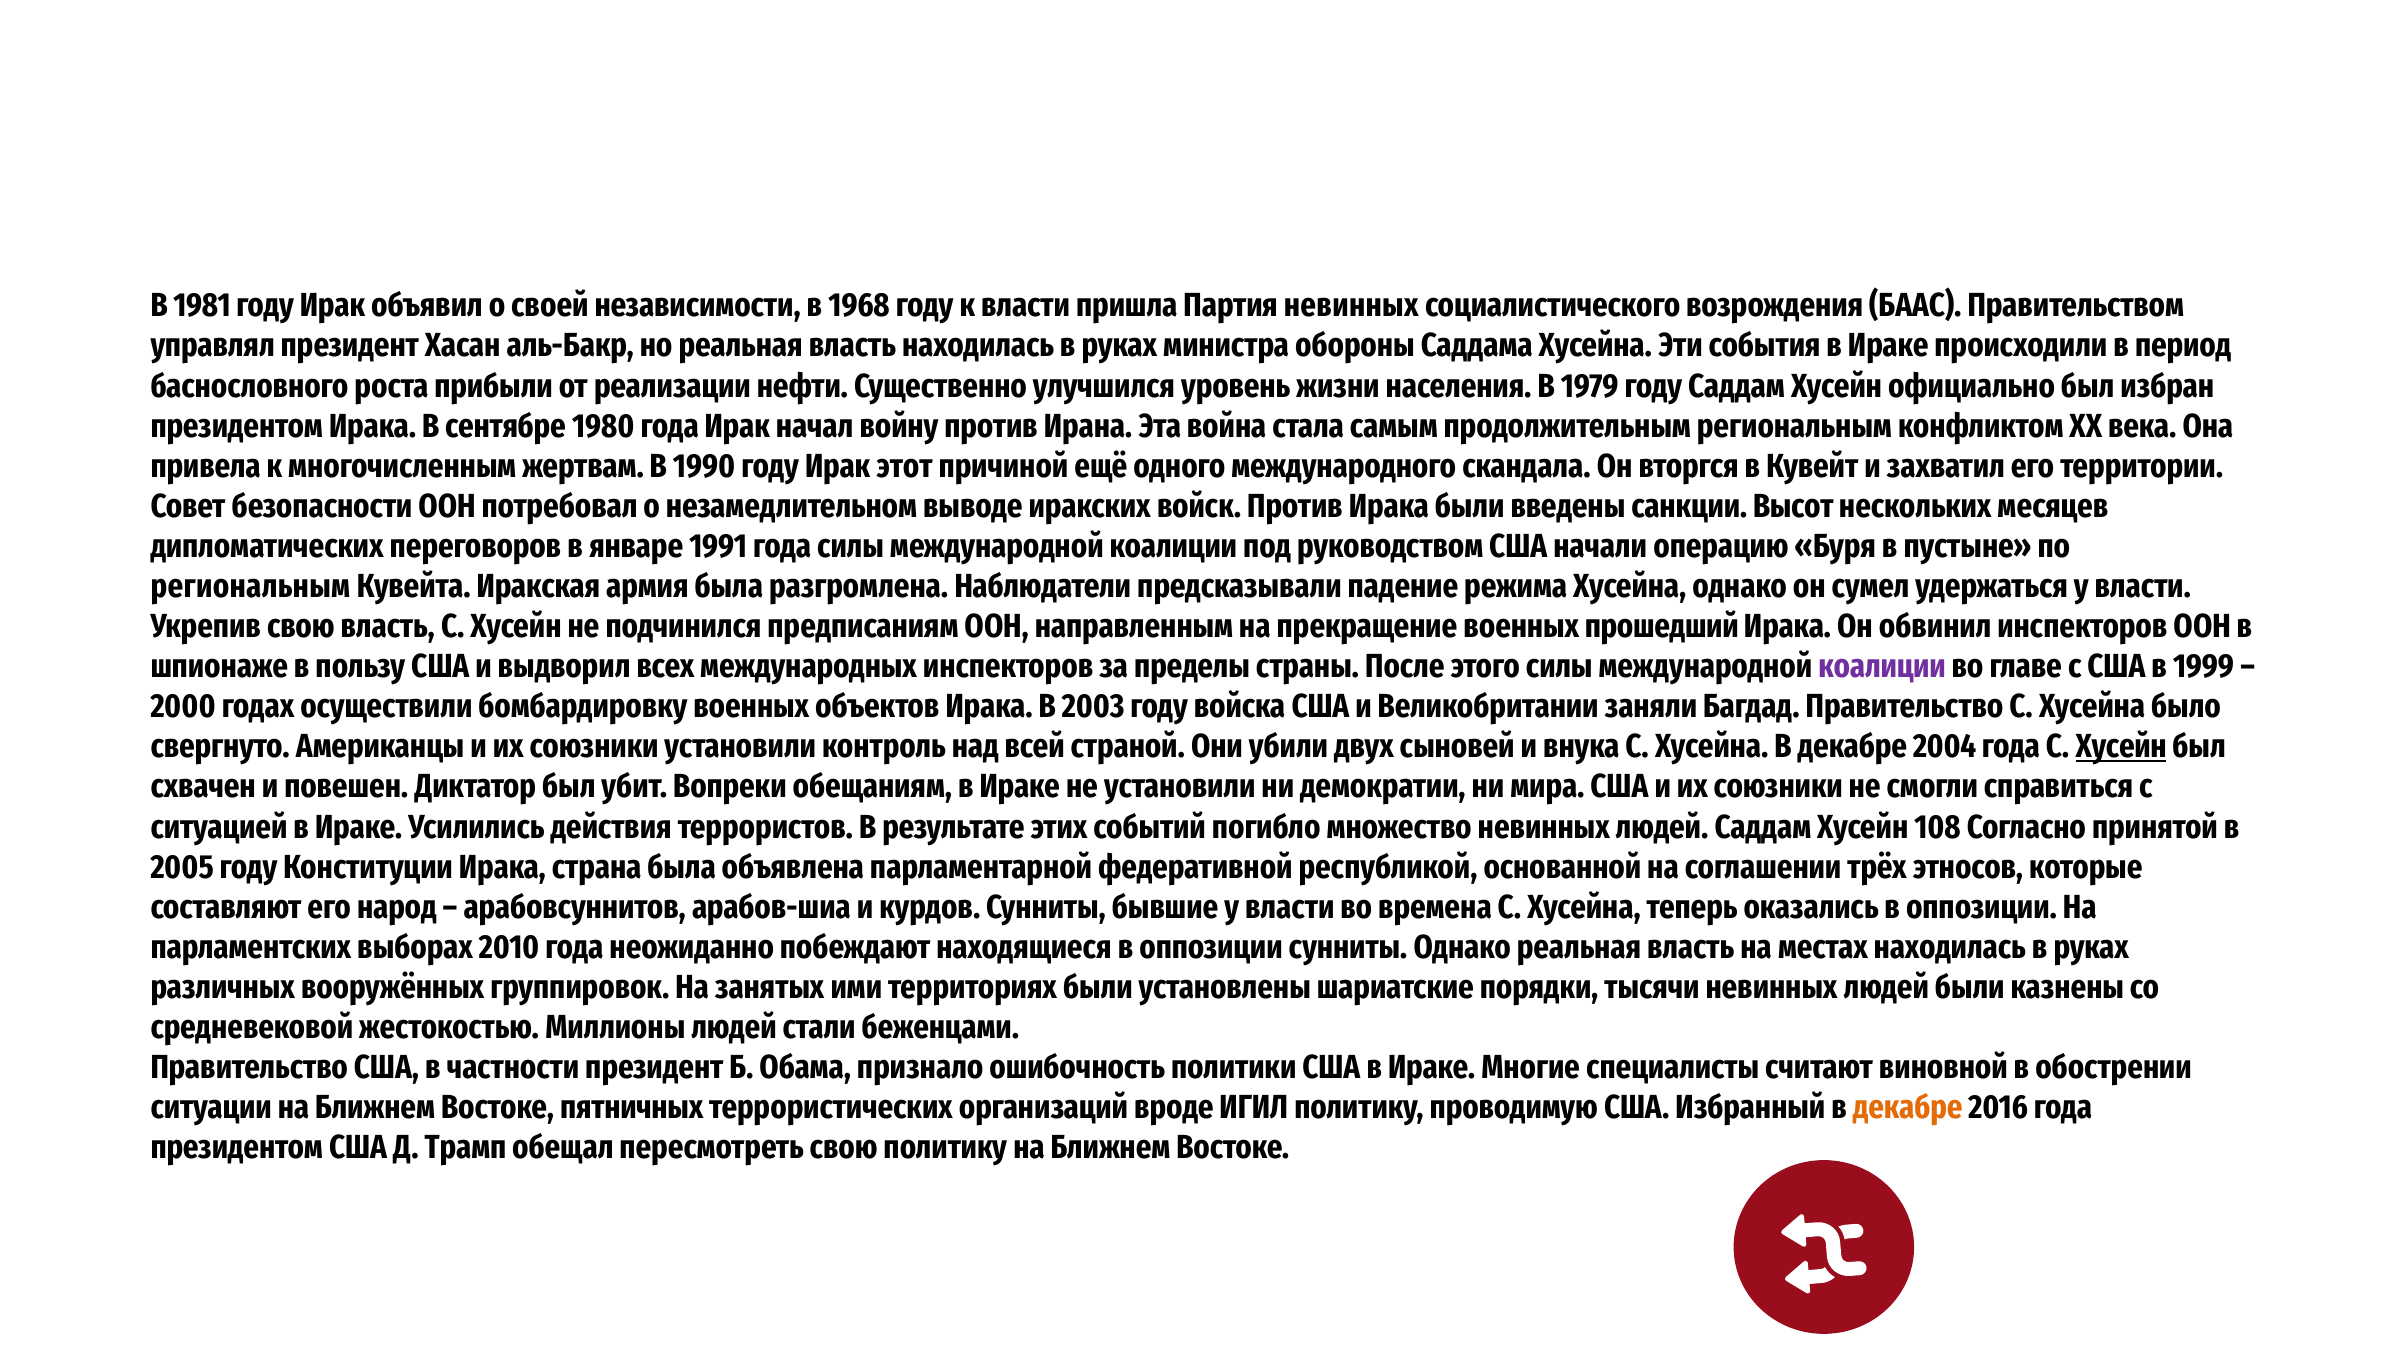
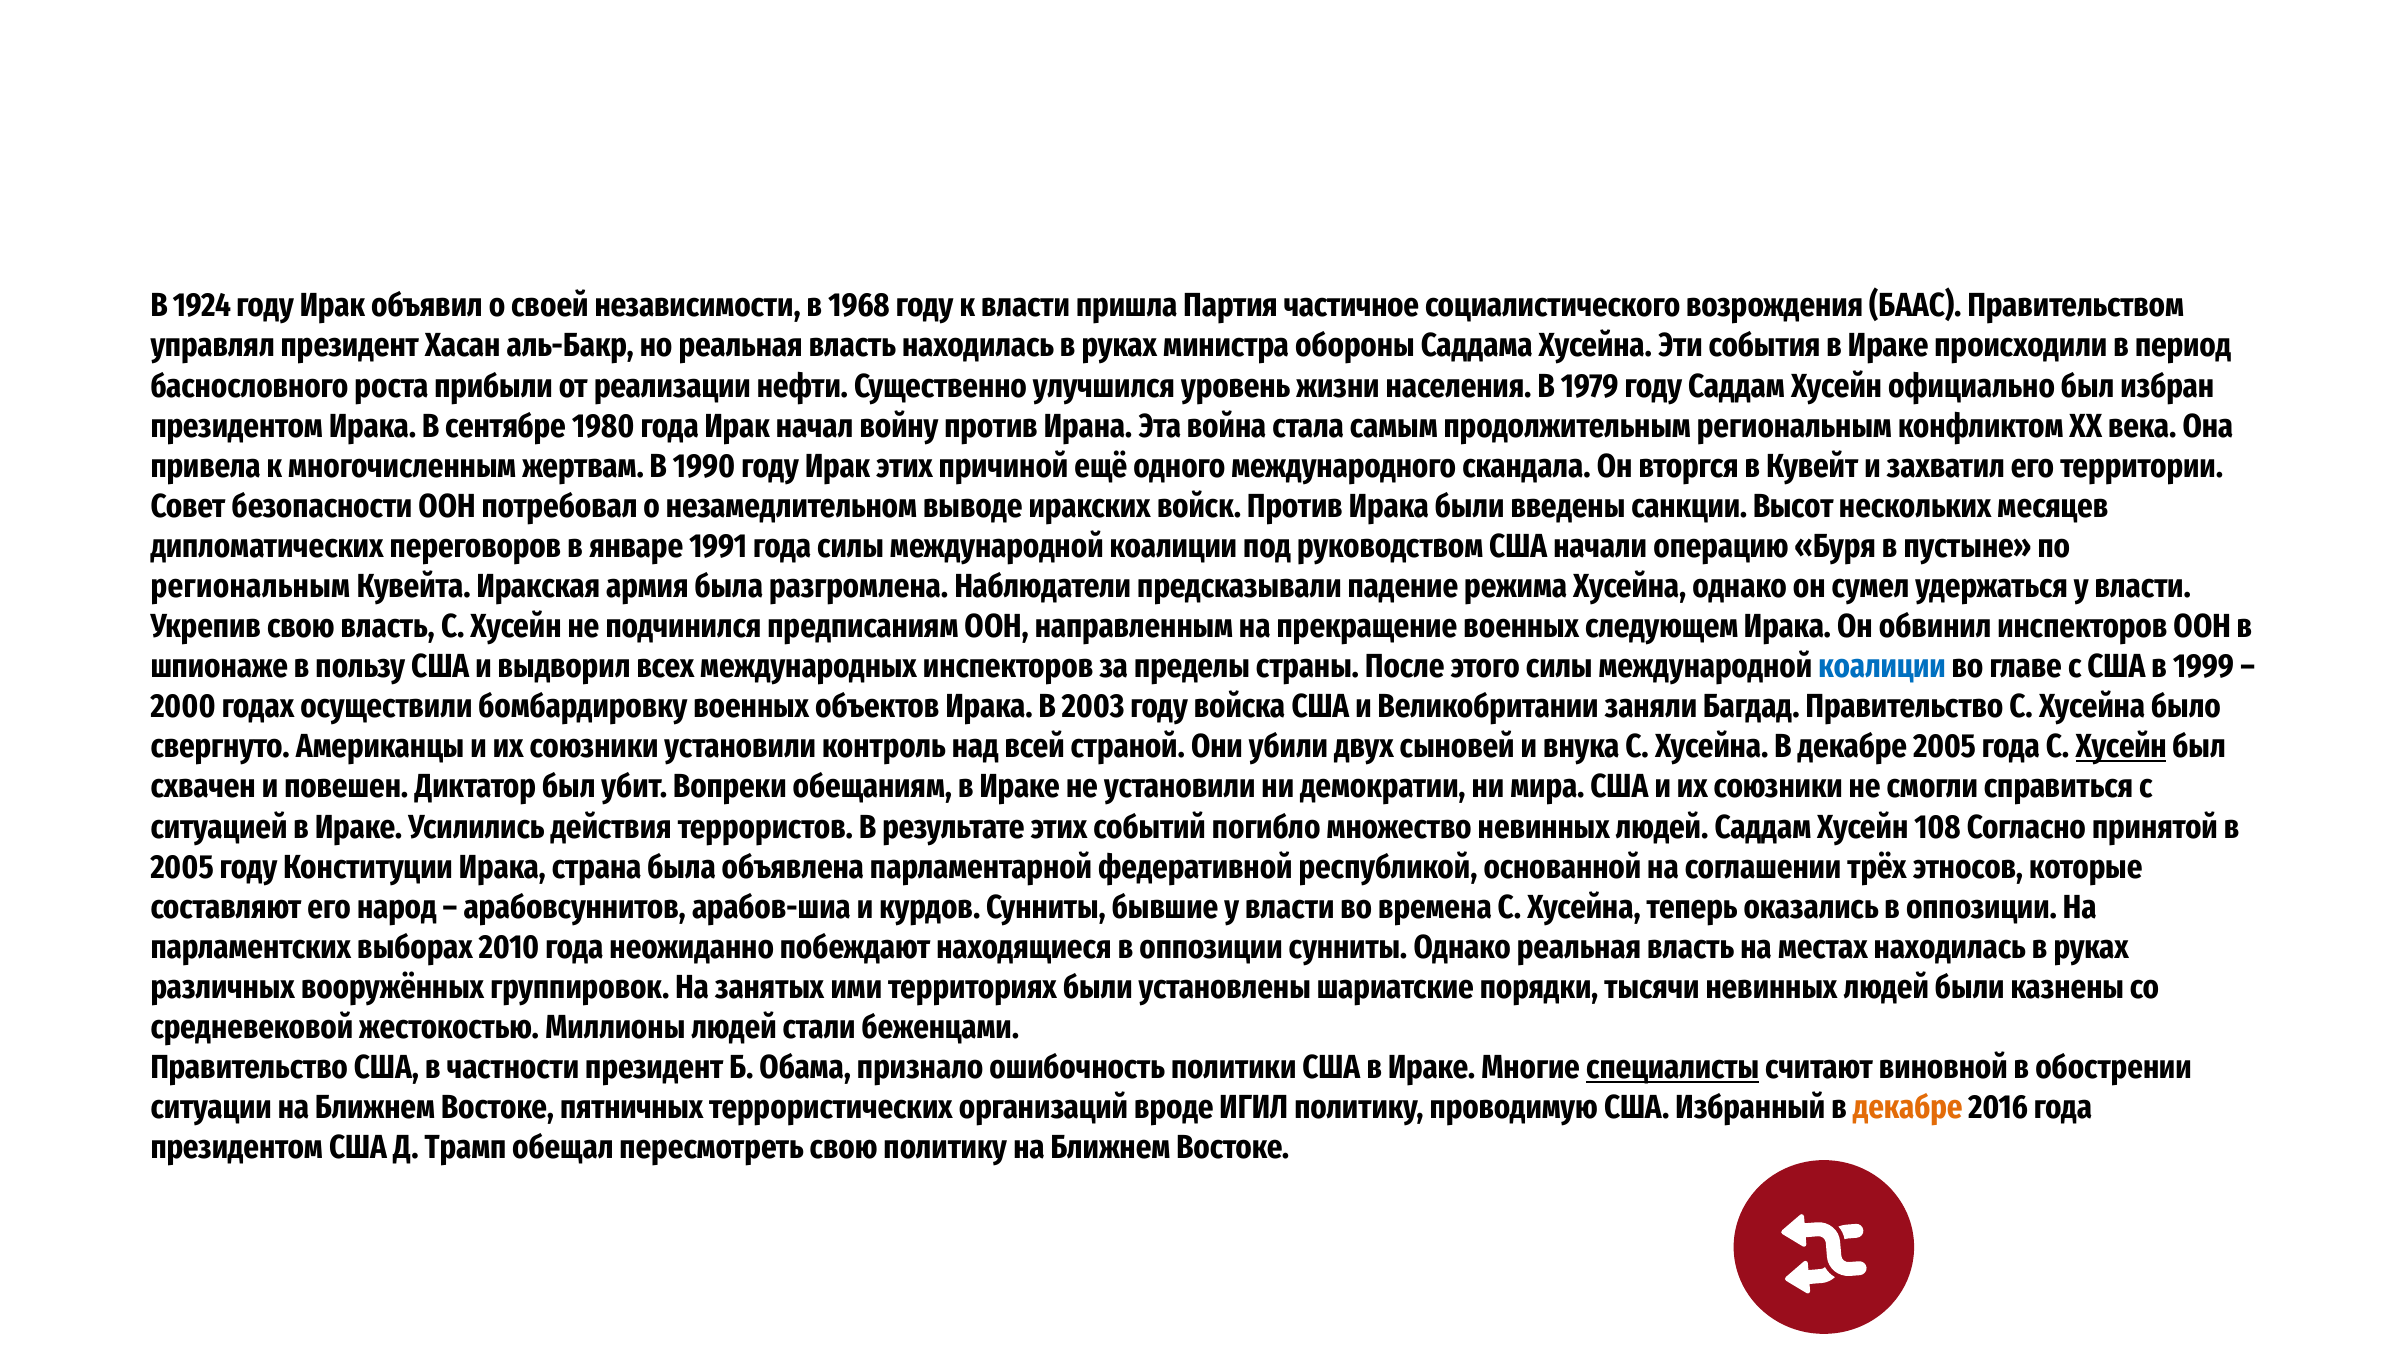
1981: 1981 -> 1924
Партия невинных: невинных -> частичное
Ирак этот: этот -> этих
прошедший: прошедший -> следующем
коалиции at (1882, 667) colour: purple -> blue
декабре 2004: 2004 -> 2005
специалисты underline: none -> present
